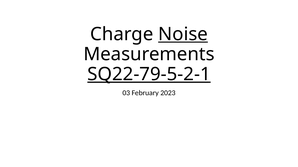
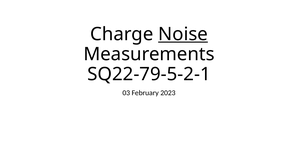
SQ22-79-5-2-1 underline: present -> none
